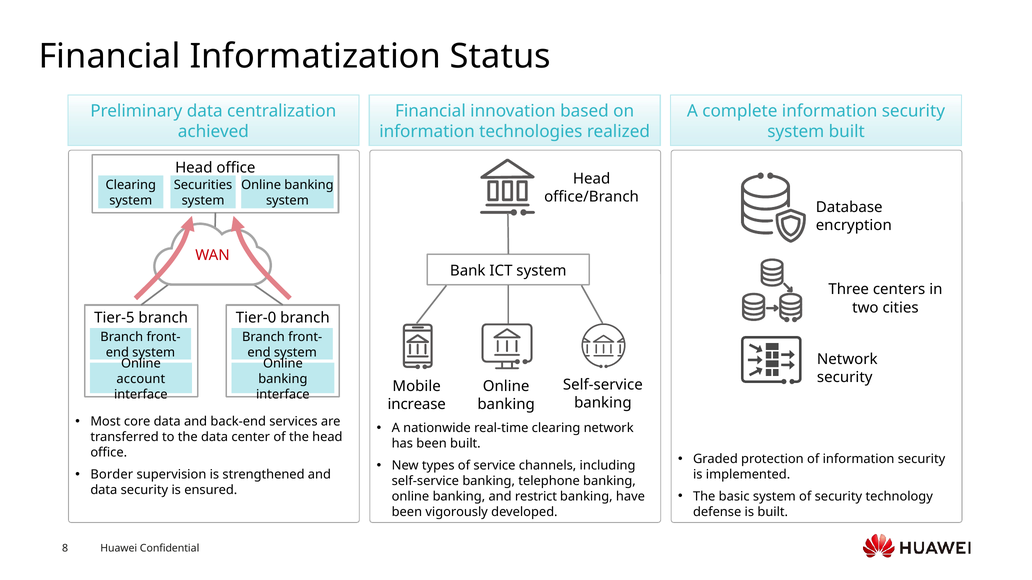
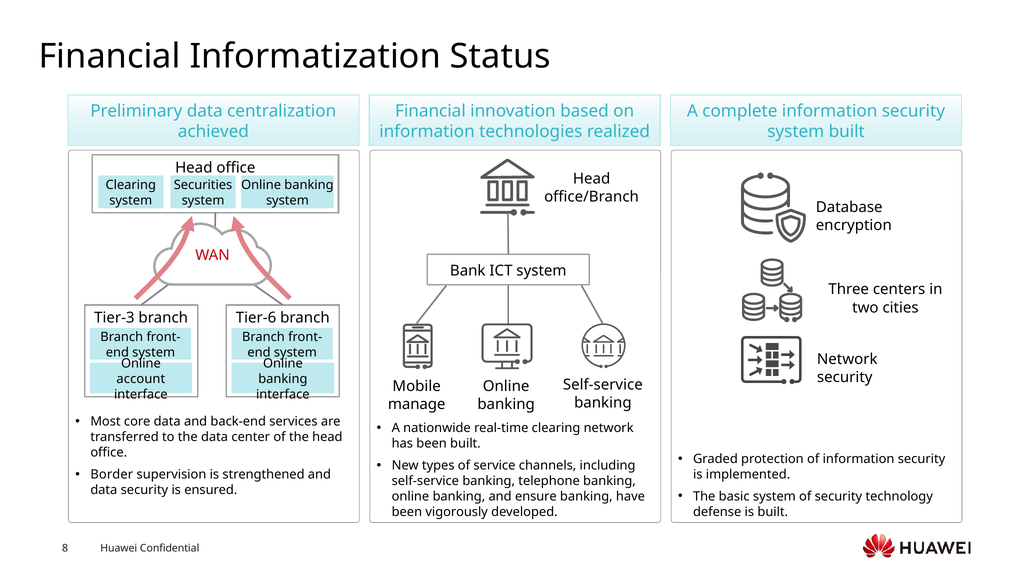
Tier-5: Tier-5 -> Tier-3
Tier-0: Tier-0 -> Tier-6
increase: increase -> manage
restrict: restrict -> ensure
